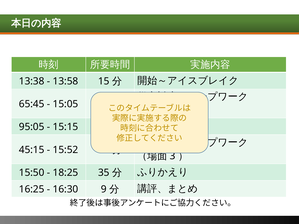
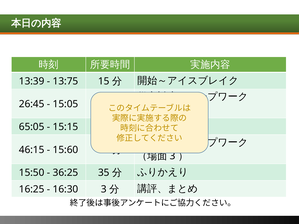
13:38: 13:38 -> 13:39
13:58: 13:58 -> 13:75
65:45: 65:45 -> 26:45
95:05: 95:05 -> 65:05
45:15: 45:15 -> 46:15
15:52: 15:52 -> 15:60
18:25: 18:25 -> 36:25
16:30 9: 9 -> 3
